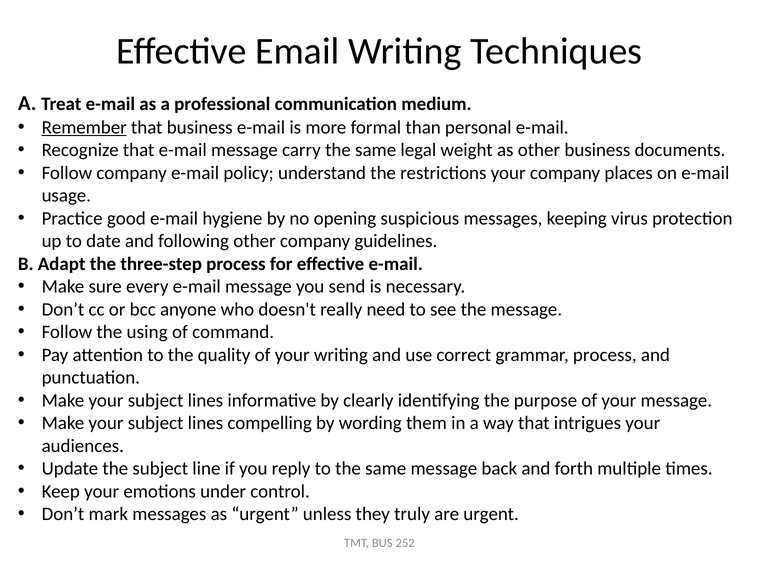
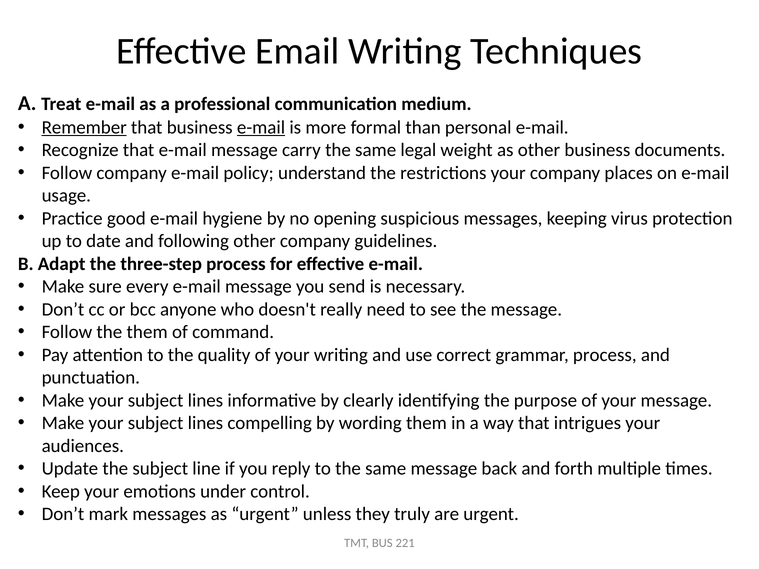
e-mail at (261, 127) underline: none -> present
the using: using -> them
252: 252 -> 221
